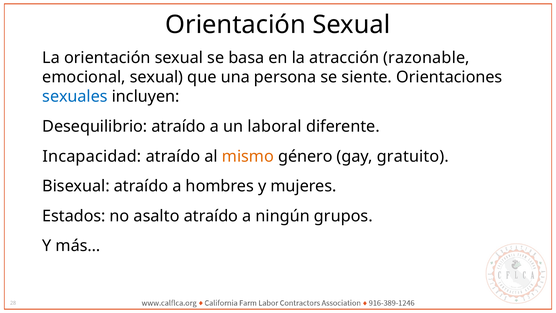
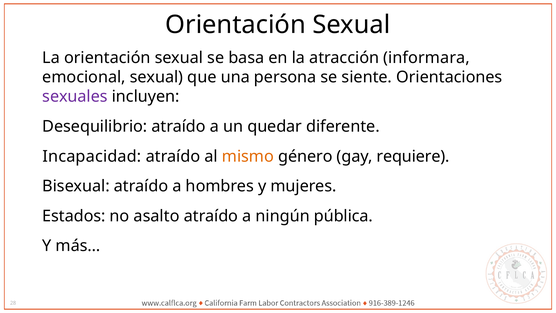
razonable: razonable -> informara
sexuales colour: blue -> purple
laboral: laboral -> quedar
gratuito: gratuito -> requiere
grupos: grupos -> pública
